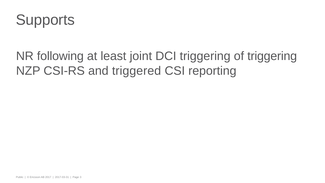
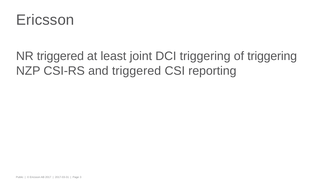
Supports at (45, 20): Supports -> Ericsson
NR following: following -> triggered
